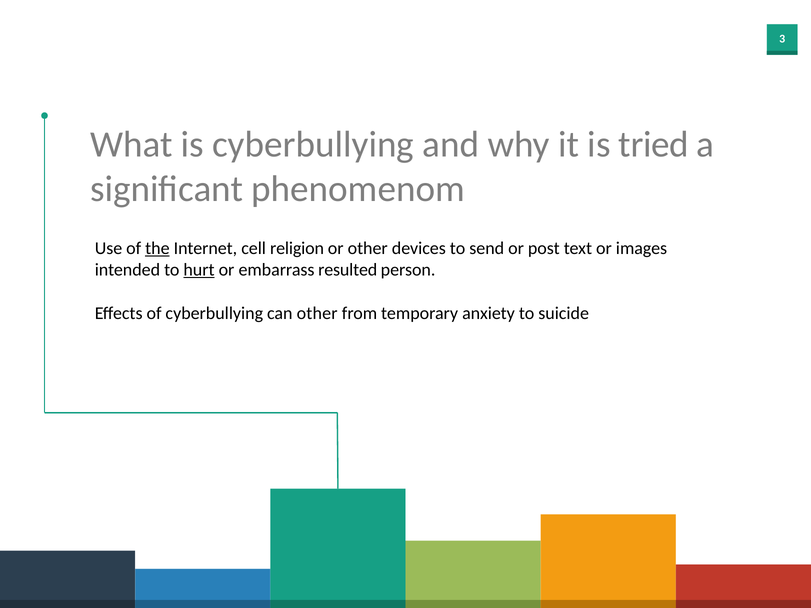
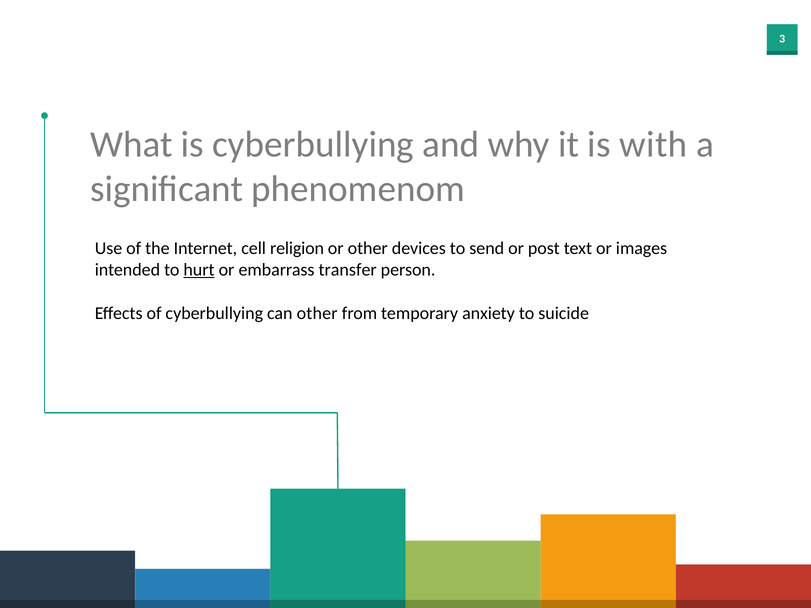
tried: tried -> with
the underline: present -> none
resulted: resulted -> transfer
